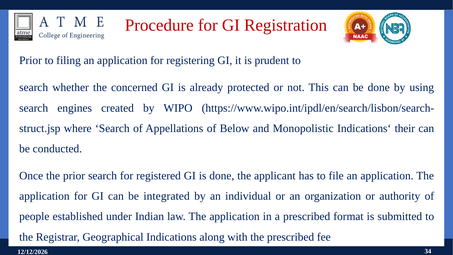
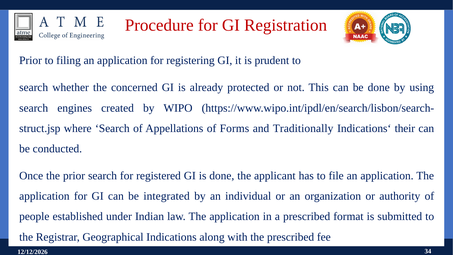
Below: Below -> Forms
Monopolistic: Monopolistic -> Traditionally
